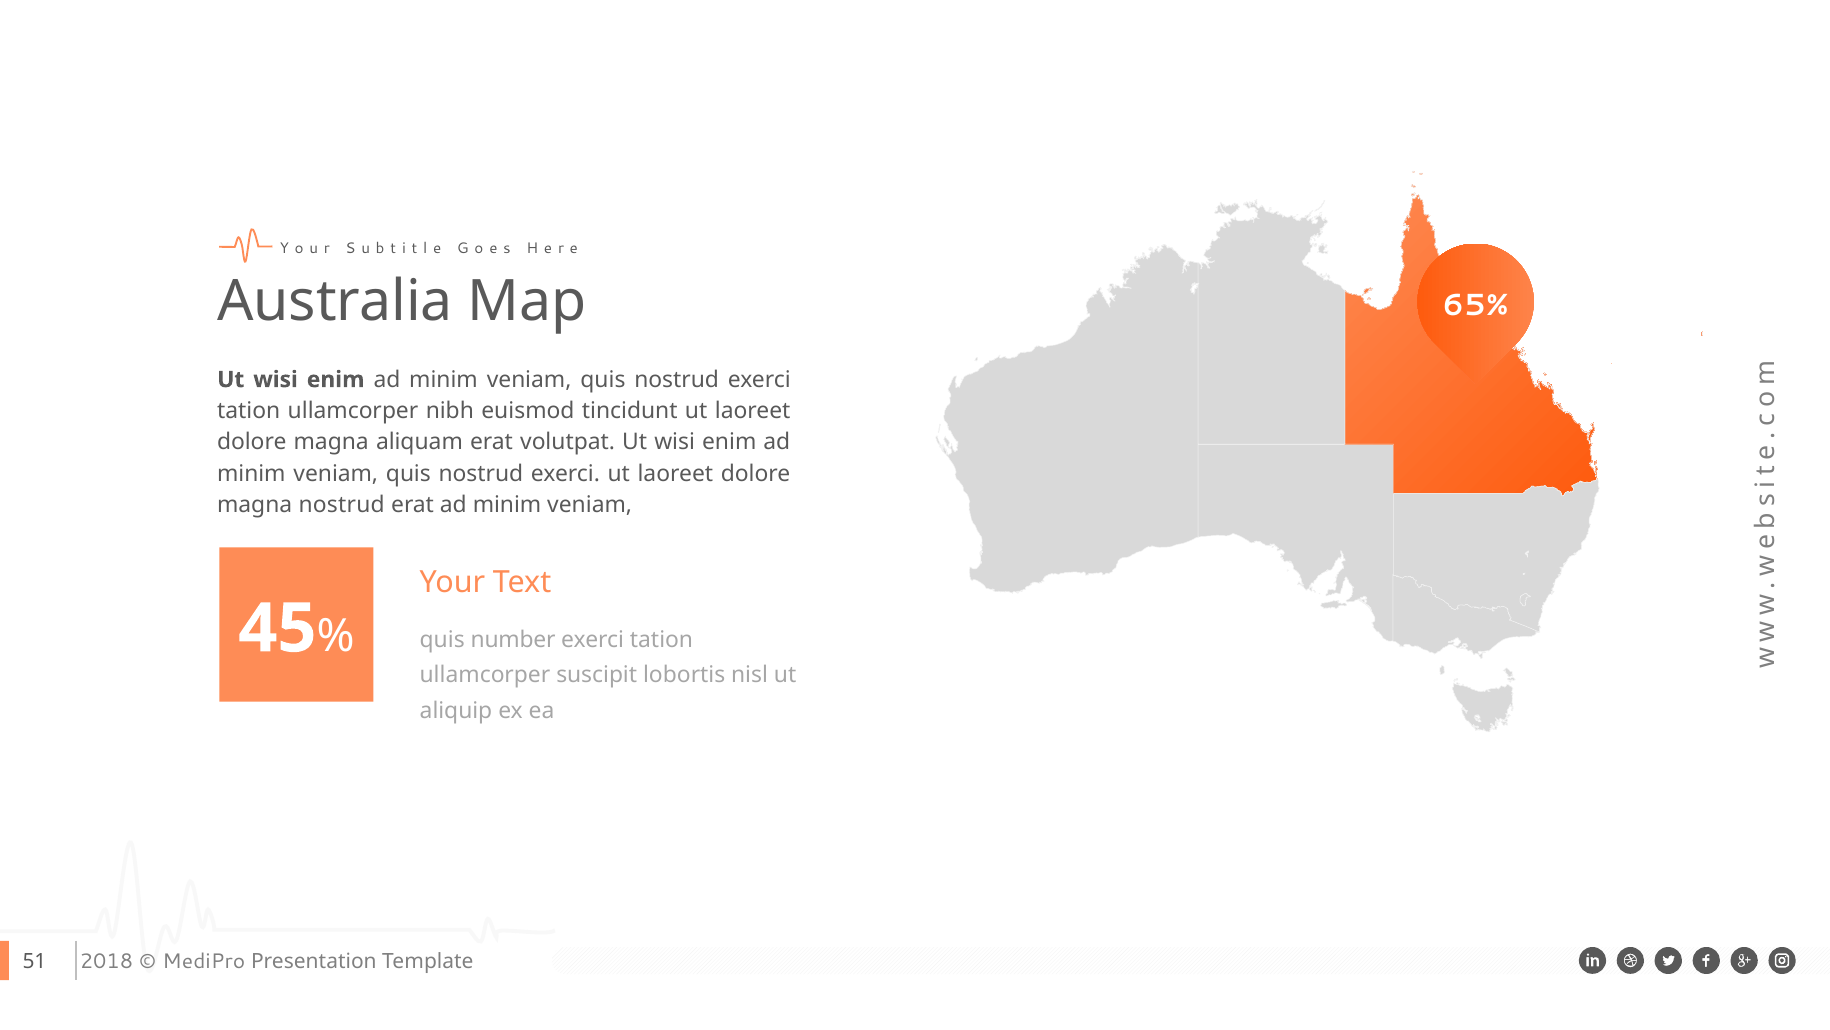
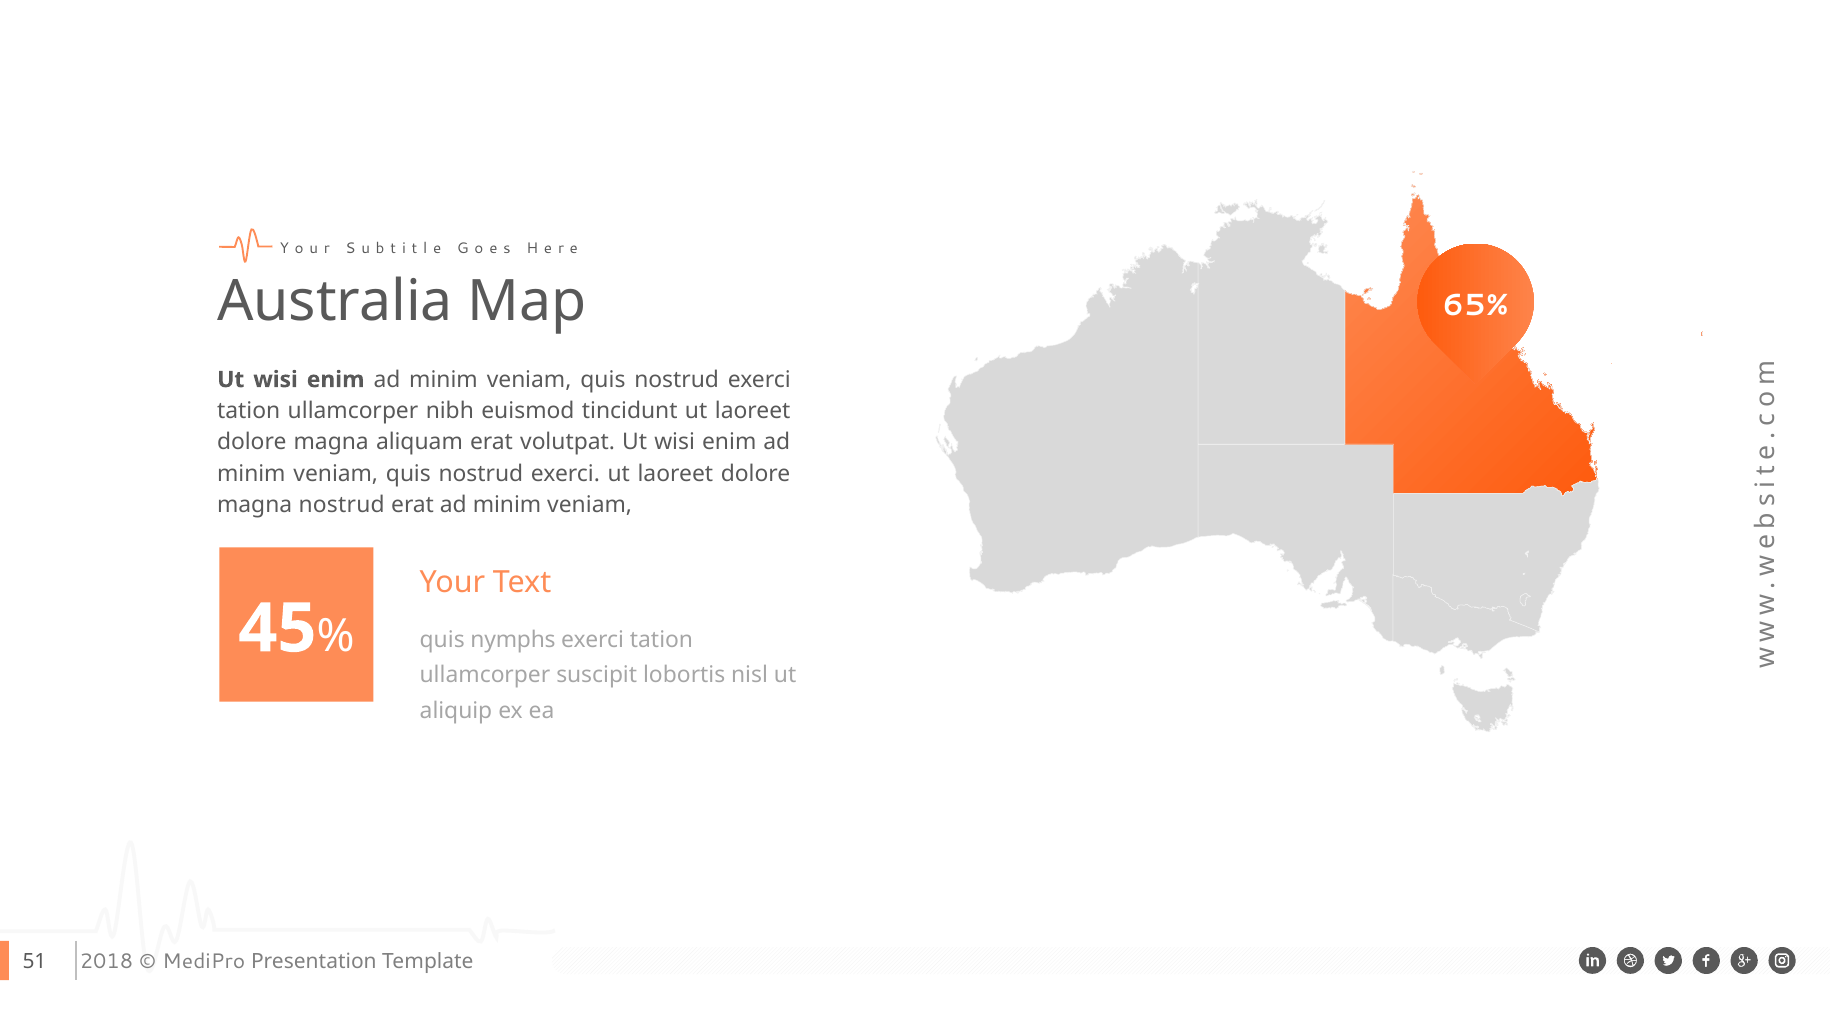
number: number -> nymphs
